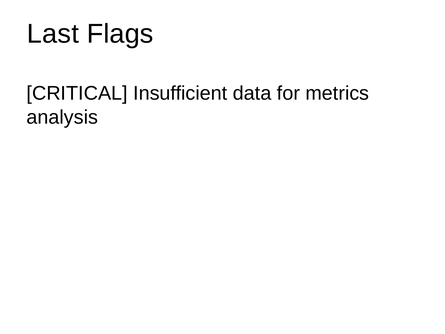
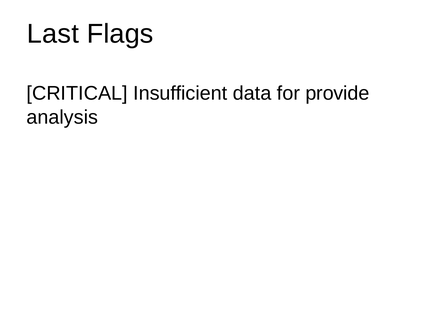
metrics: metrics -> provide
